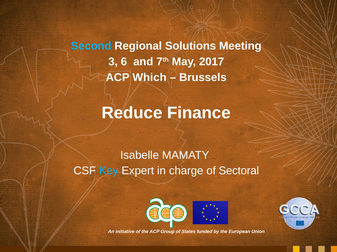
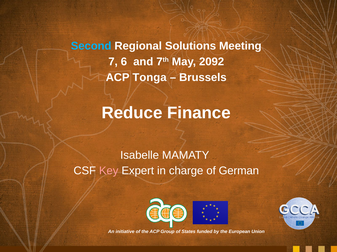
3: 3 -> 7
2017: 2017 -> 2092
Which: Which -> Tonga
Key colour: light blue -> pink
Sectoral: Sectoral -> German
